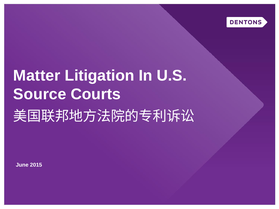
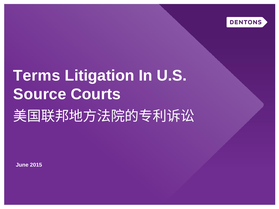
Matter: Matter -> Terms
